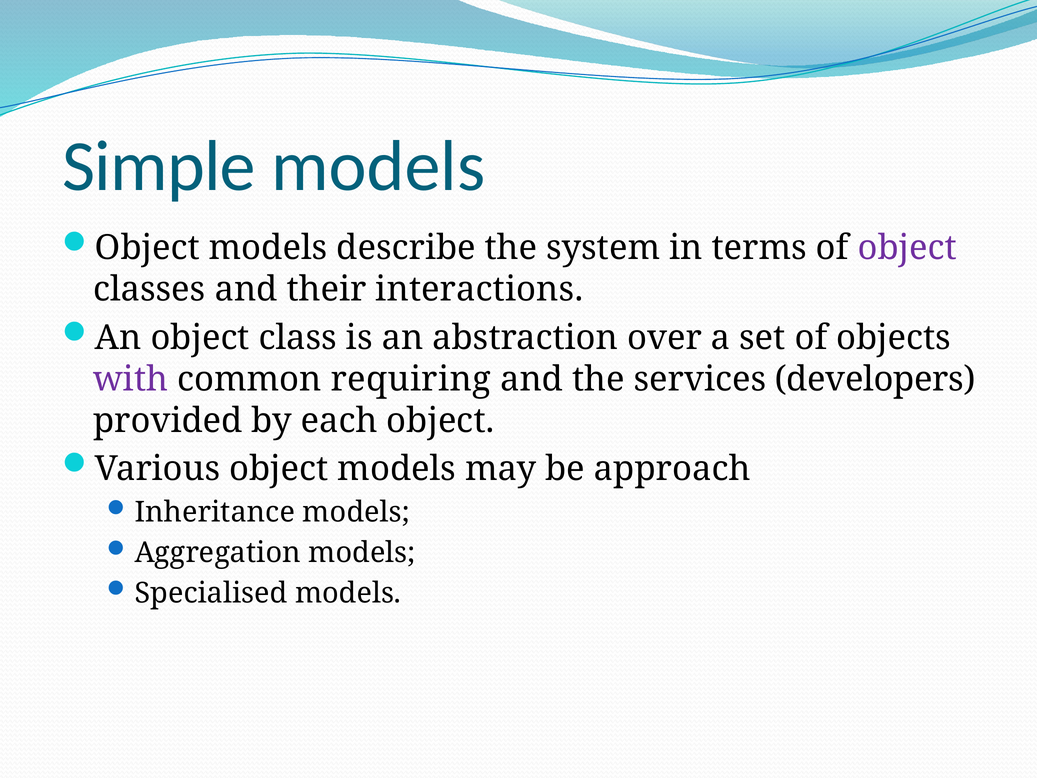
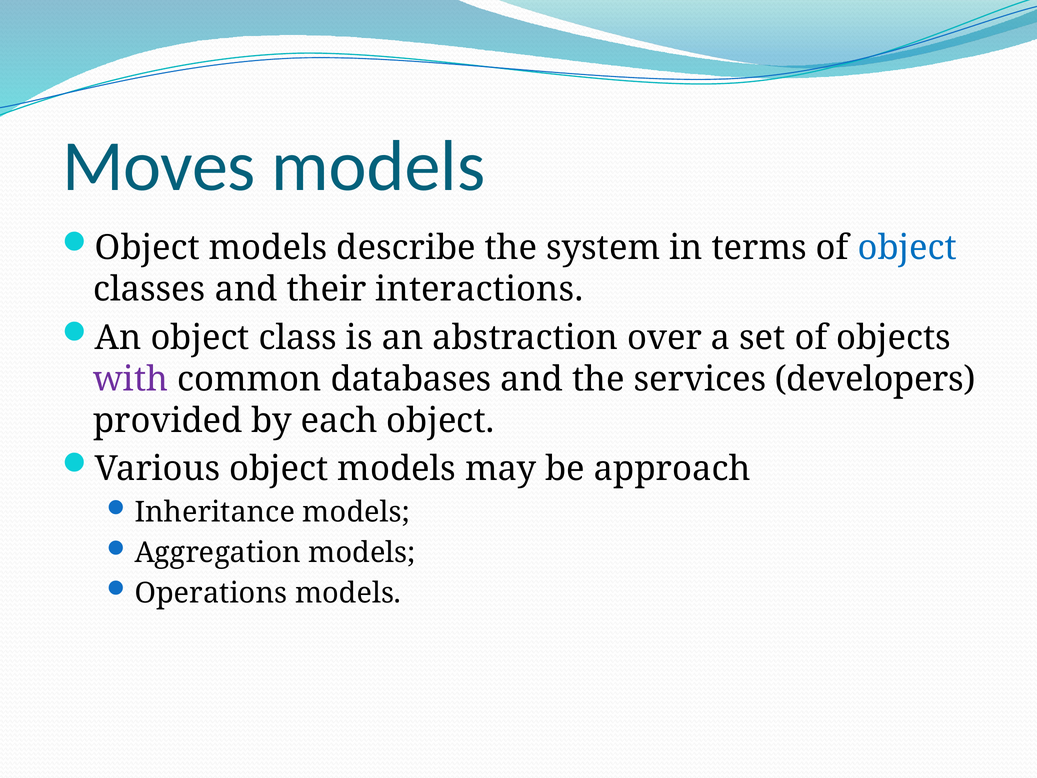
Simple: Simple -> Moves
object at (907, 248) colour: purple -> blue
requiring: requiring -> databases
Specialised: Specialised -> Operations
